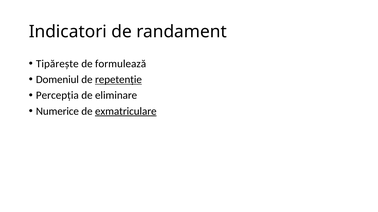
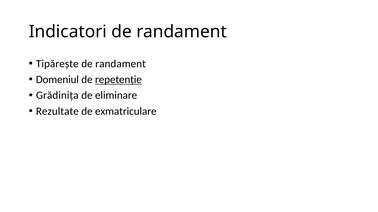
formulează at (121, 64): formulează -> randament
Percepția: Percepția -> Grădinița
Numerice: Numerice -> Rezultate
exmatriculare underline: present -> none
